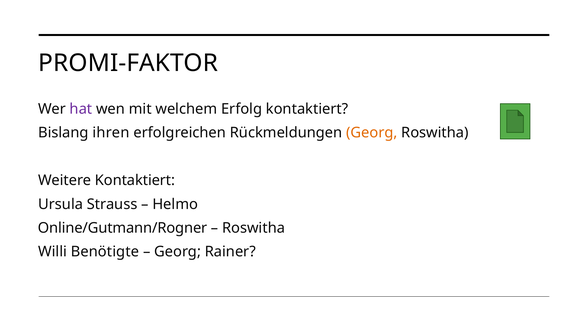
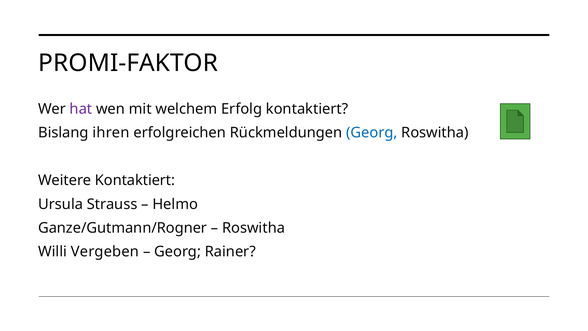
Georg at (372, 133) colour: orange -> blue
Online/Gutmann/Rogner: Online/Gutmann/Rogner -> Ganze/Gutmann/Rogner
Benötigte: Benötigte -> Vergeben
